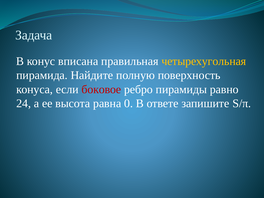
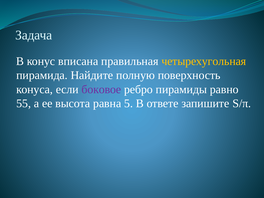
боковое colour: red -> purple
24: 24 -> 55
0: 0 -> 5
